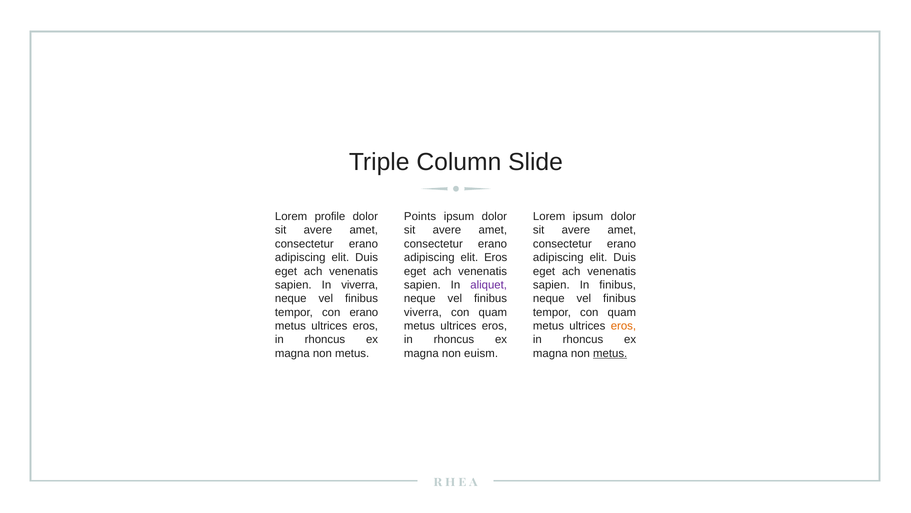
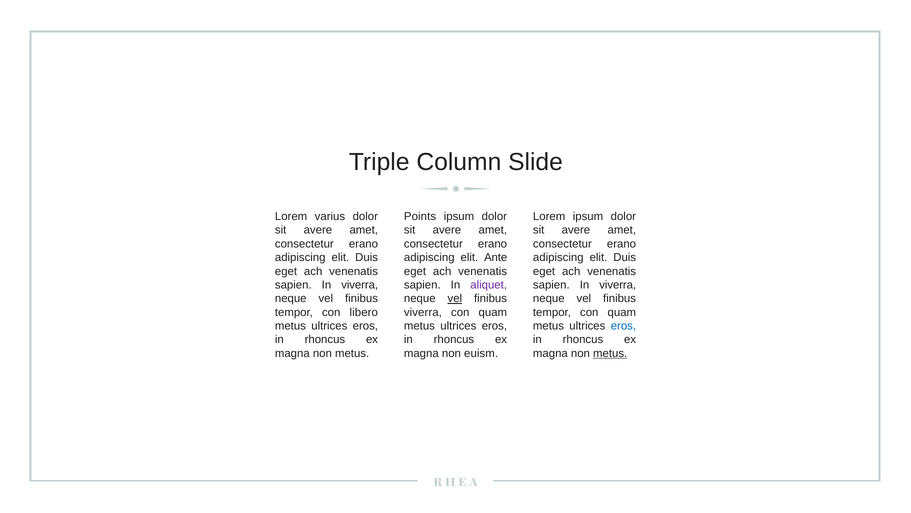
profile: profile -> varius
elit Eros: Eros -> Ante
finibus at (618, 285): finibus -> viverra
vel at (455, 298) underline: none -> present
con erano: erano -> libero
eros at (623, 326) colour: orange -> blue
